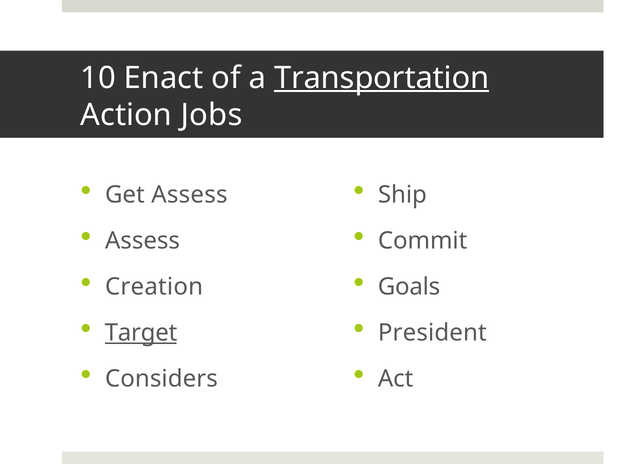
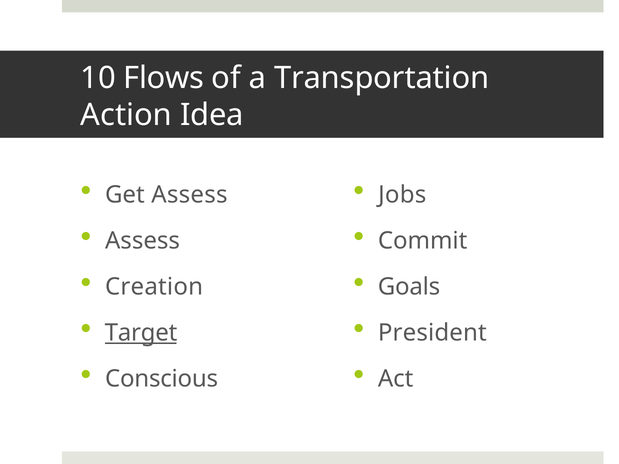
Enact: Enact -> Flows
Transportation underline: present -> none
Jobs: Jobs -> Idea
Ship: Ship -> Jobs
Considers: Considers -> Conscious
